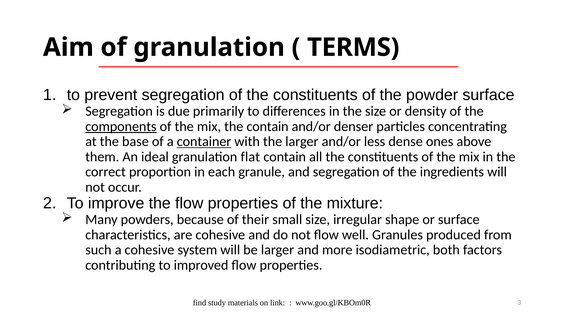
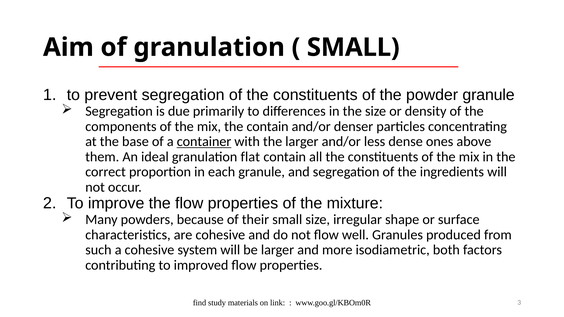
TERMS at (353, 47): TERMS -> SMALL
powder surface: surface -> granule
components underline: present -> none
